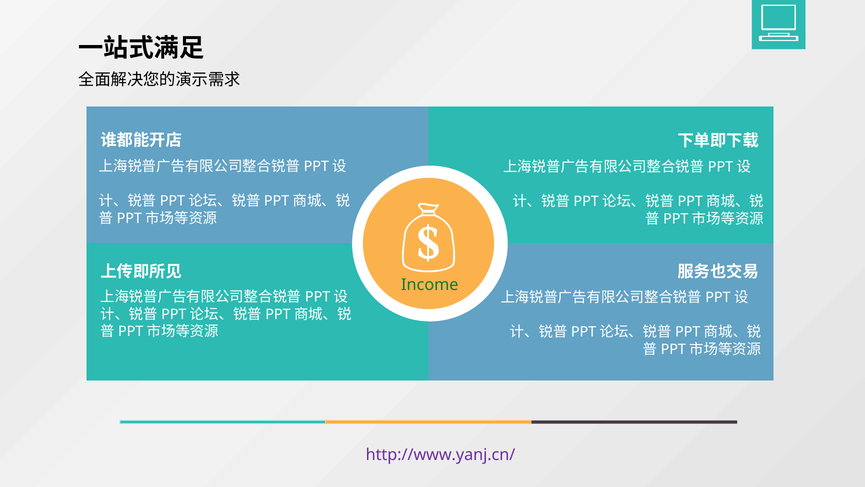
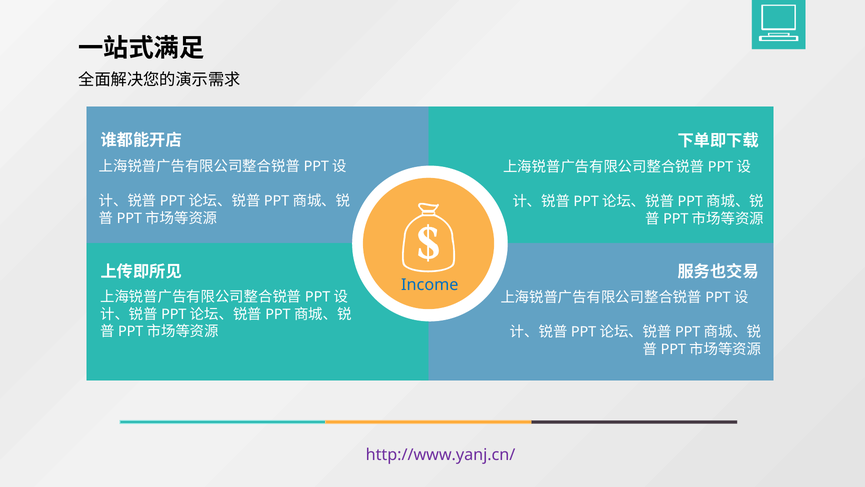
Income colour: green -> blue
